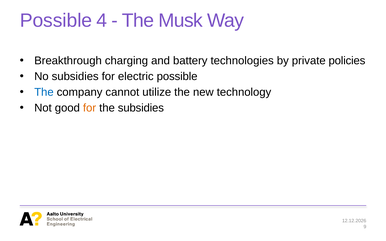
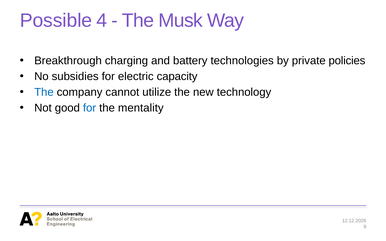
electric possible: possible -> capacity
for at (90, 108) colour: orange -> blue
the subsidies: subsidies -> mentality
